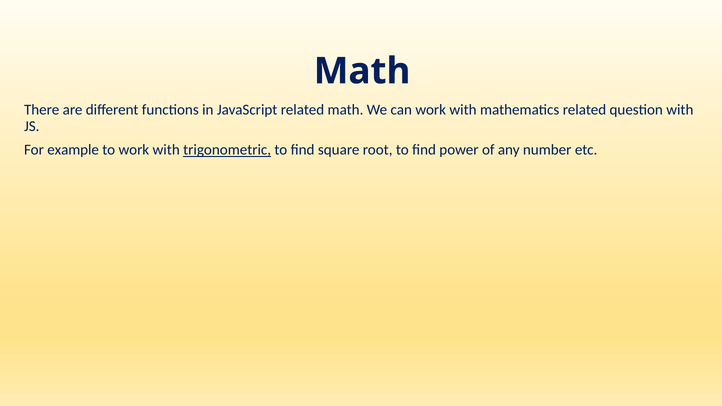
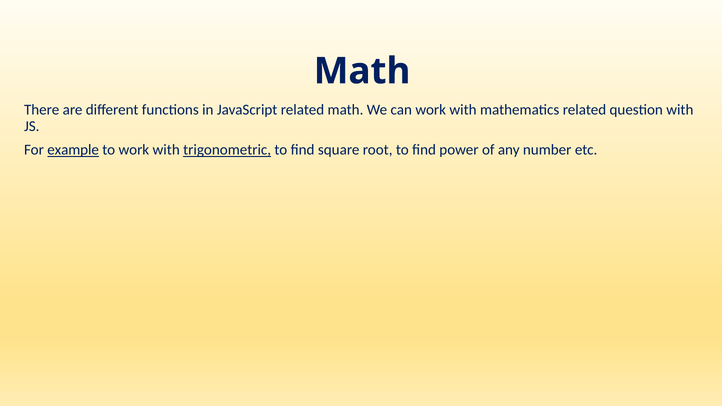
example underline: none -> present
